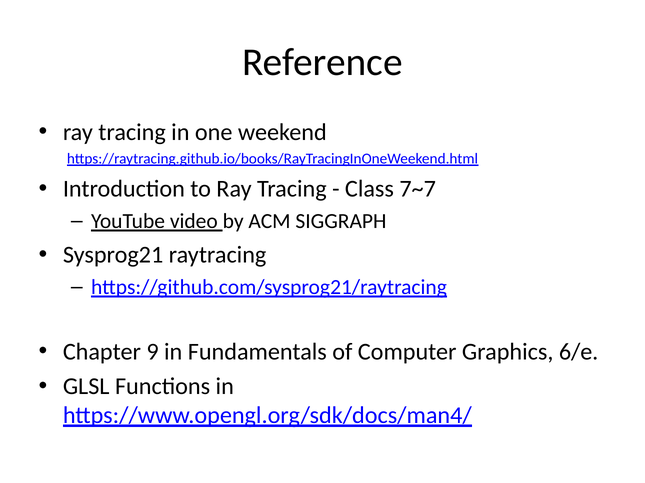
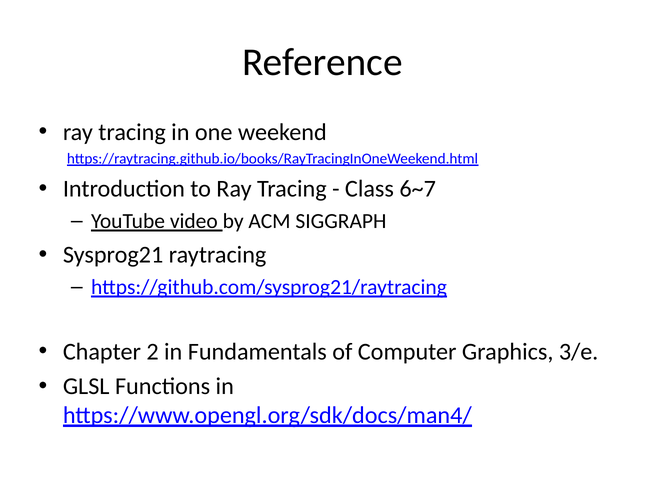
7~7: 7~7 -> 6~7
9: 9 -> 2
6/e: 6/e -> 3/e
